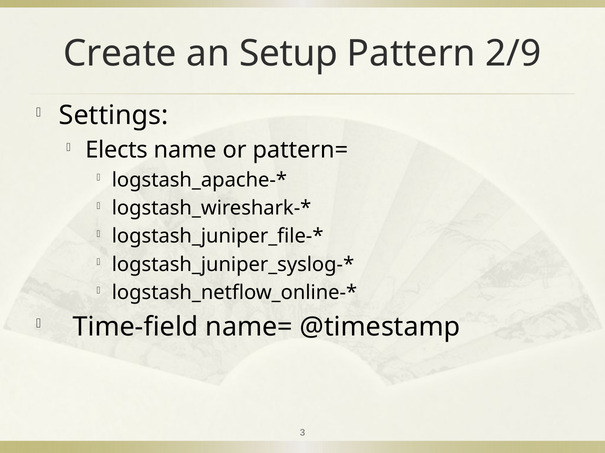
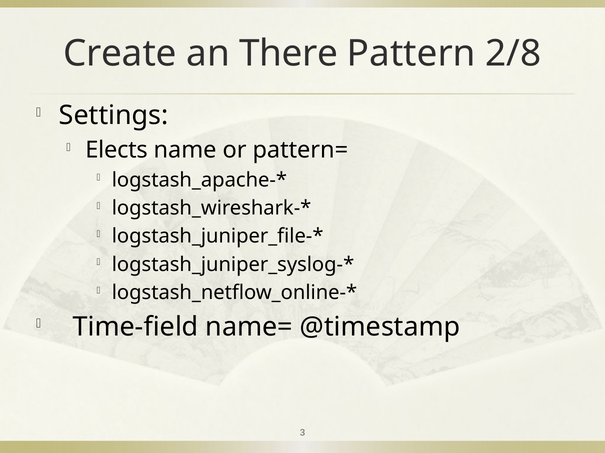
Setup: Setup -> There
2/9: 2/9 -> 2/8
